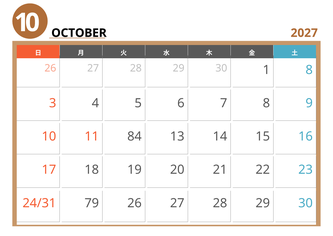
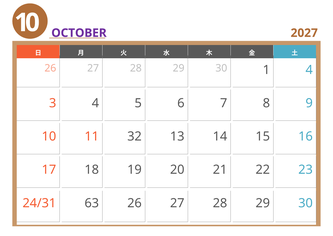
OCTOBER colour: black -> purple
1 8: 8 -> 4
84: 84 -> 32
79: 79 -> 63
